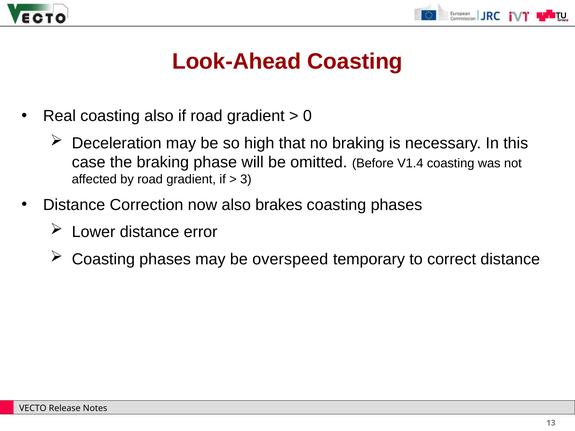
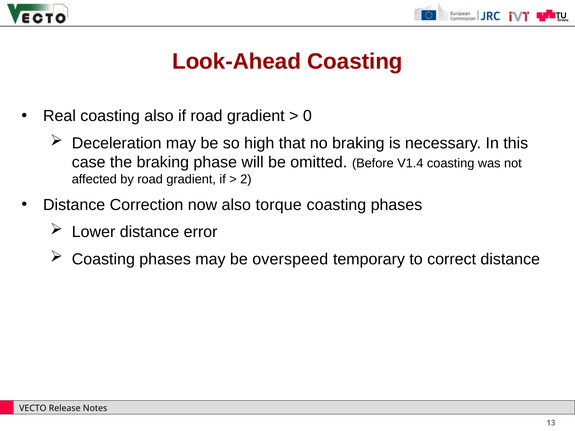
3: 3 -> 2
brakes: brakes -> torque
